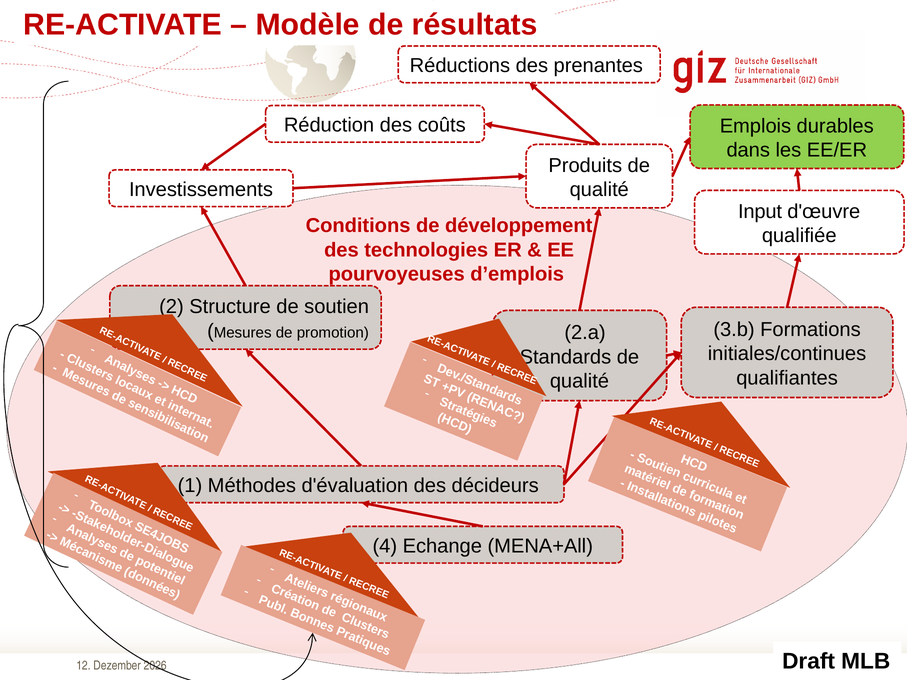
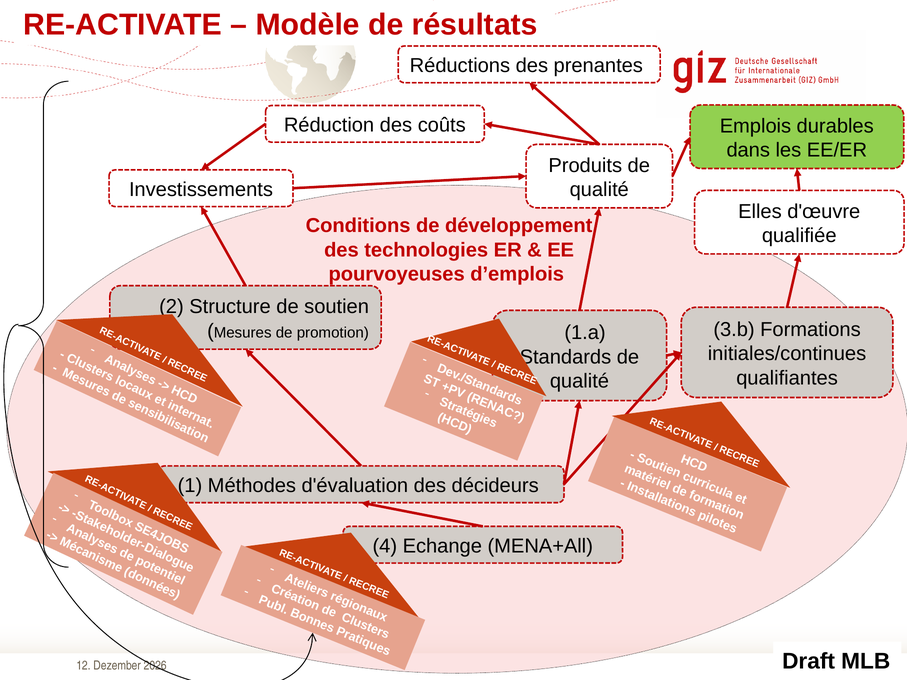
Input: Input -> Elles
2.a: 2.a -> 1.a
